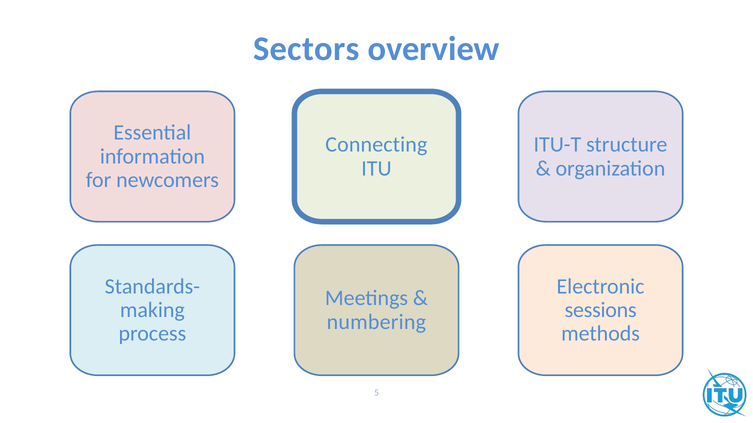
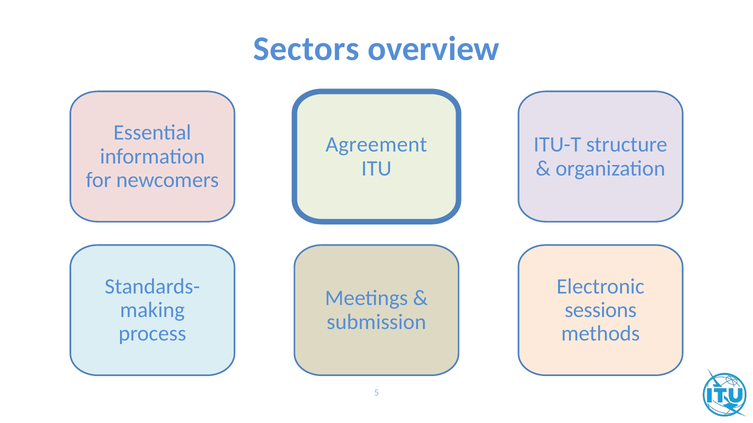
Connecting: Connecting -> Agreement
numbering: numbering -> submission
